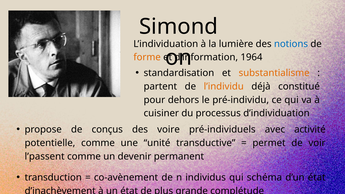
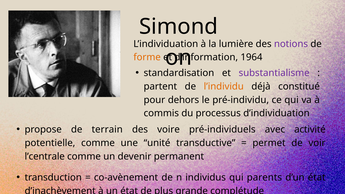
notions colour: blue -> purple
substantialisme colour: orange -> purple
cuisiner: cuisiner -> commis
conçus: conçus -> terrain
l’passent: l’passent -> l’centrale
schéma: schéma -> parents
